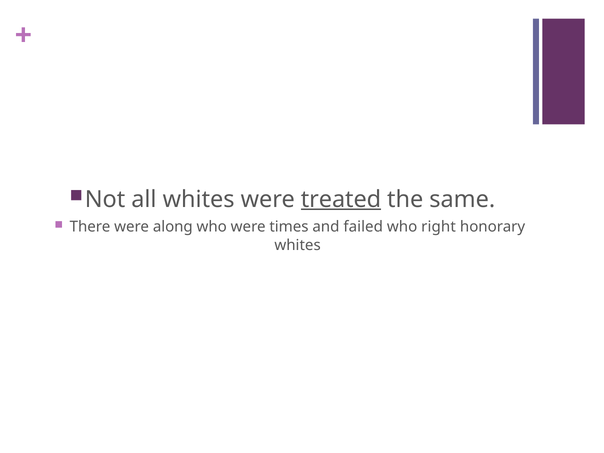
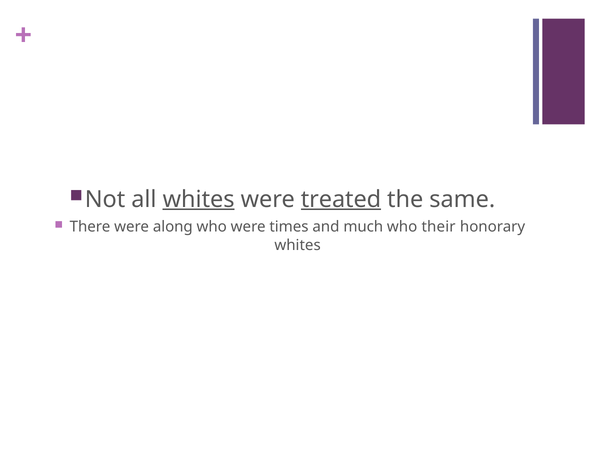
whites at (199, 199) underline: none -> present
failed: failed -> much
right: right -> their
